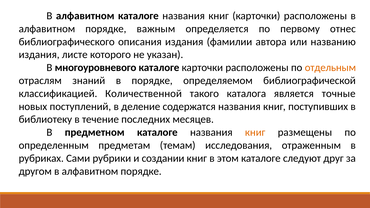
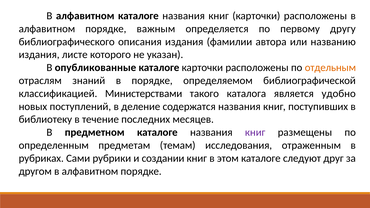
отнес: отнес -> другу
многоуровневого: многоуровневого -> опубликованные
Количественной: Количественной -> Министерствами
точные: точные -> удобно
книг at (255, 132) colour: orange -> purple
